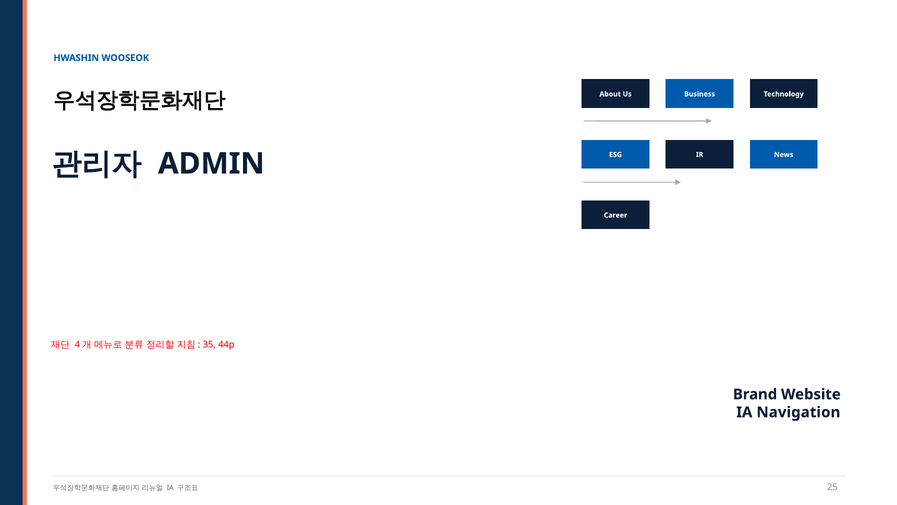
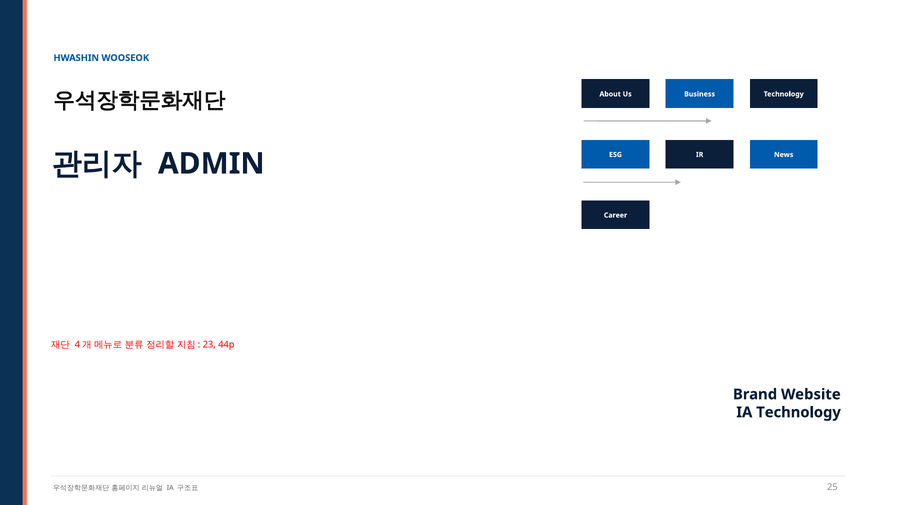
35: 35 -> 23
IA Navigation: Navigation -> Technology
